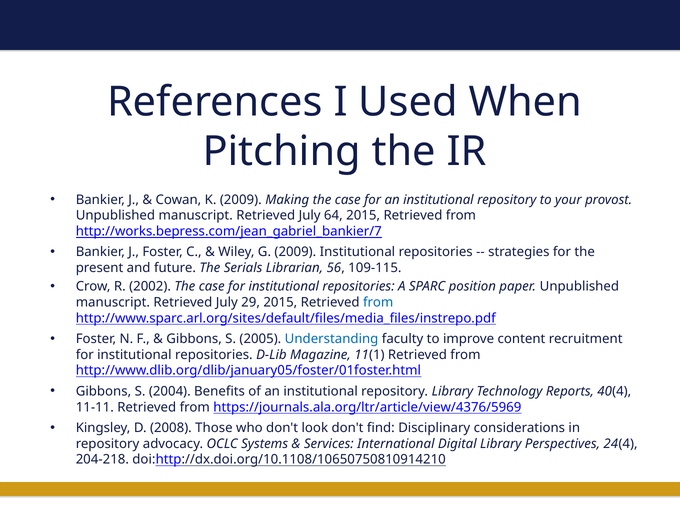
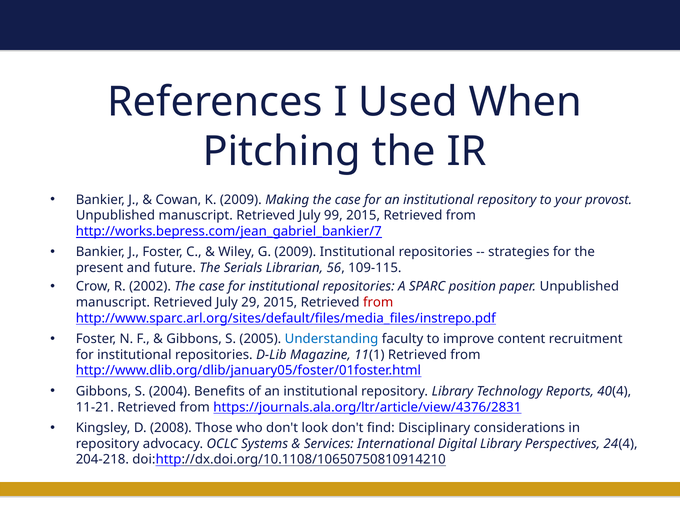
64: 64 -> 99
from at (378, 302) colour: blue -> red
11-11: 11-11 -> 11-21
https://journals.ala.org/ltr/article/view/4376/5969: https://journals.ala.org/ltr/article/view/4376/5969 -> https://journals.ala.org/ltr/article/view/4376/2831
